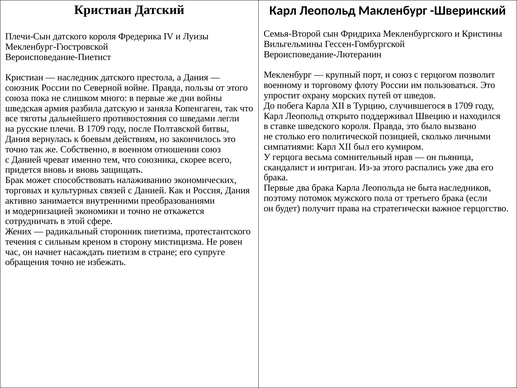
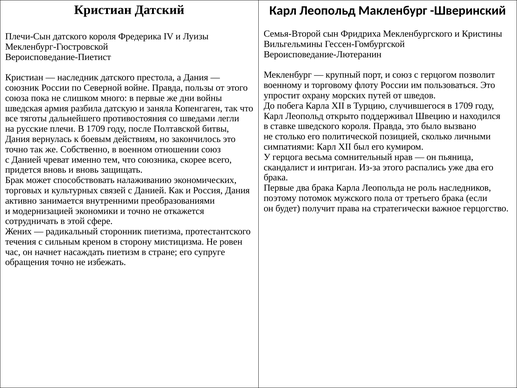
быта: быта -> роль
